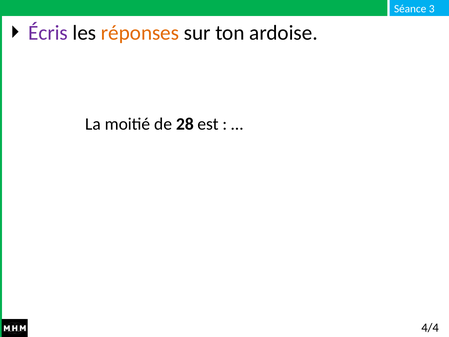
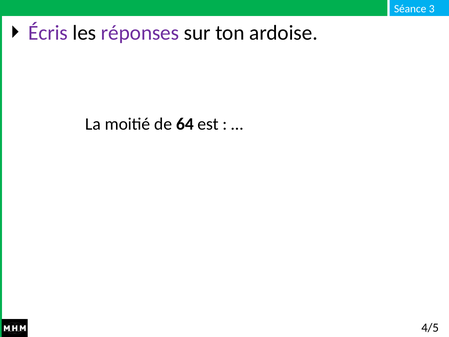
réponses colour: orange -> purple
28: 28 -> 64
4/4: 4/4 -> 4/5
